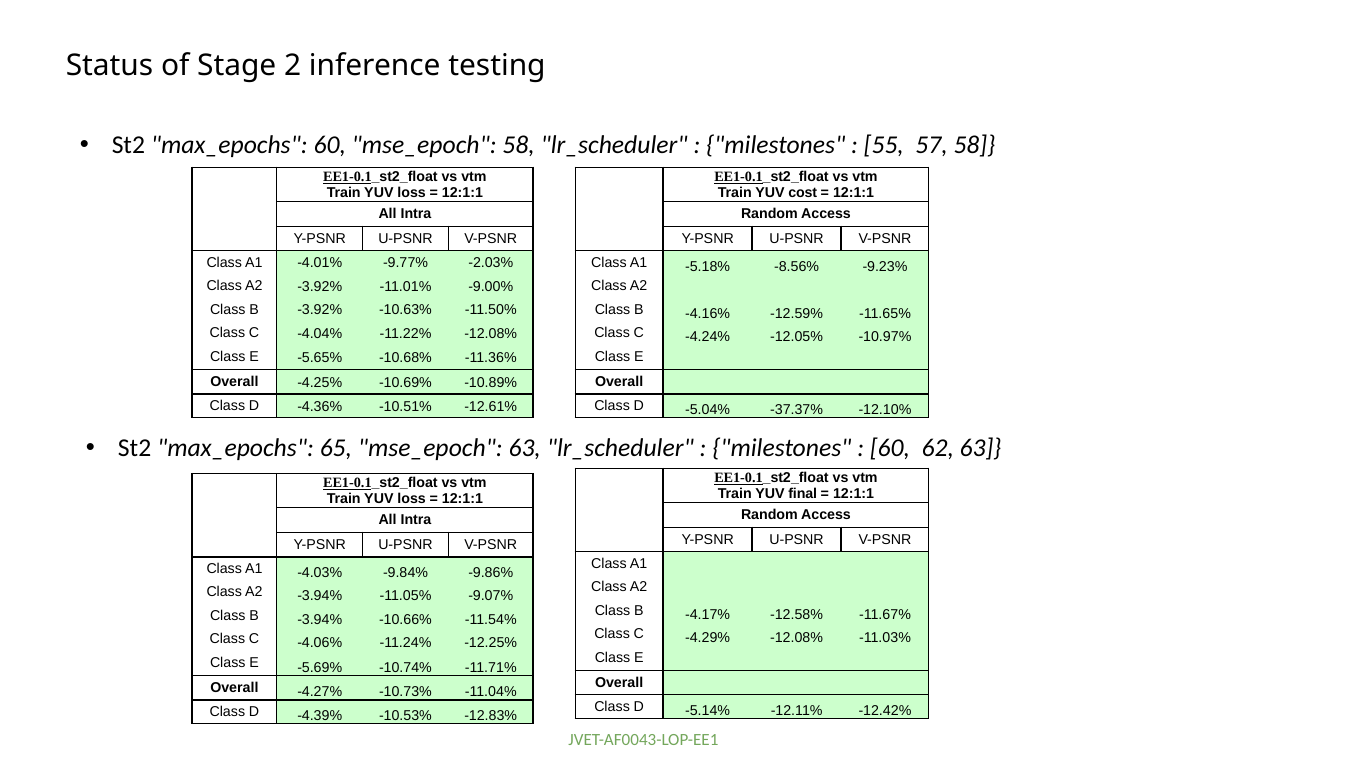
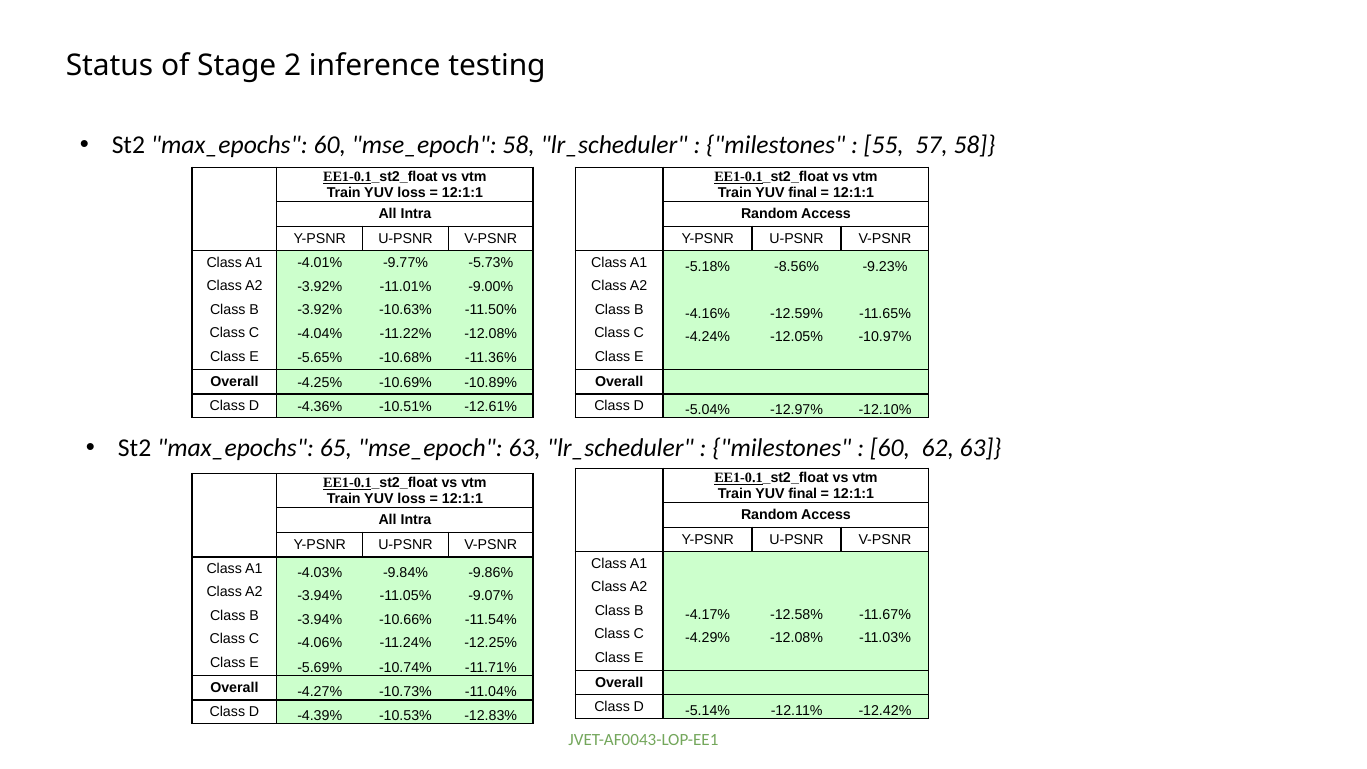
cost at (803, 193): cost -> final
-2.03%: -2.03% -> -5.73%
-37.37%: -37.37% -> -12.97%
